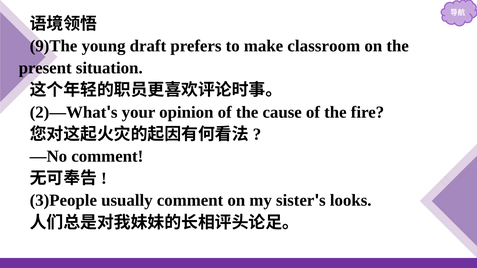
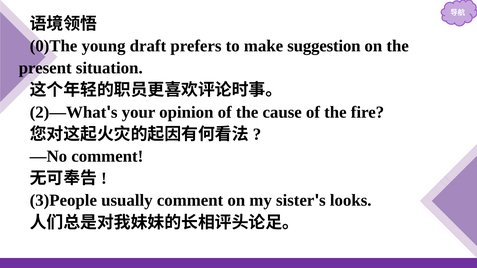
9)The: 9)The -> 0)The
classroom: classroom -> suggestion
